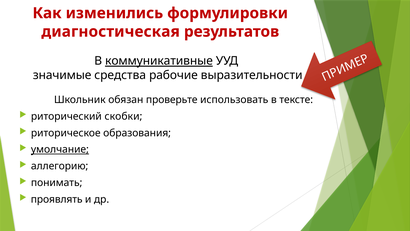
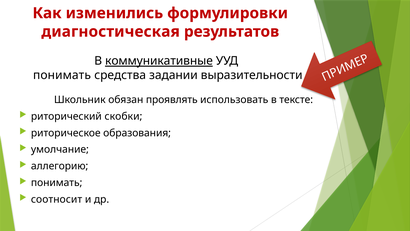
значимые at (62, 75): значимые -> понимать
рабочие: рабочие -> задании
проверьте: проверьте -> проявлять
умолчание underline: present -> none
проявлять: проявлять -> соотносит
